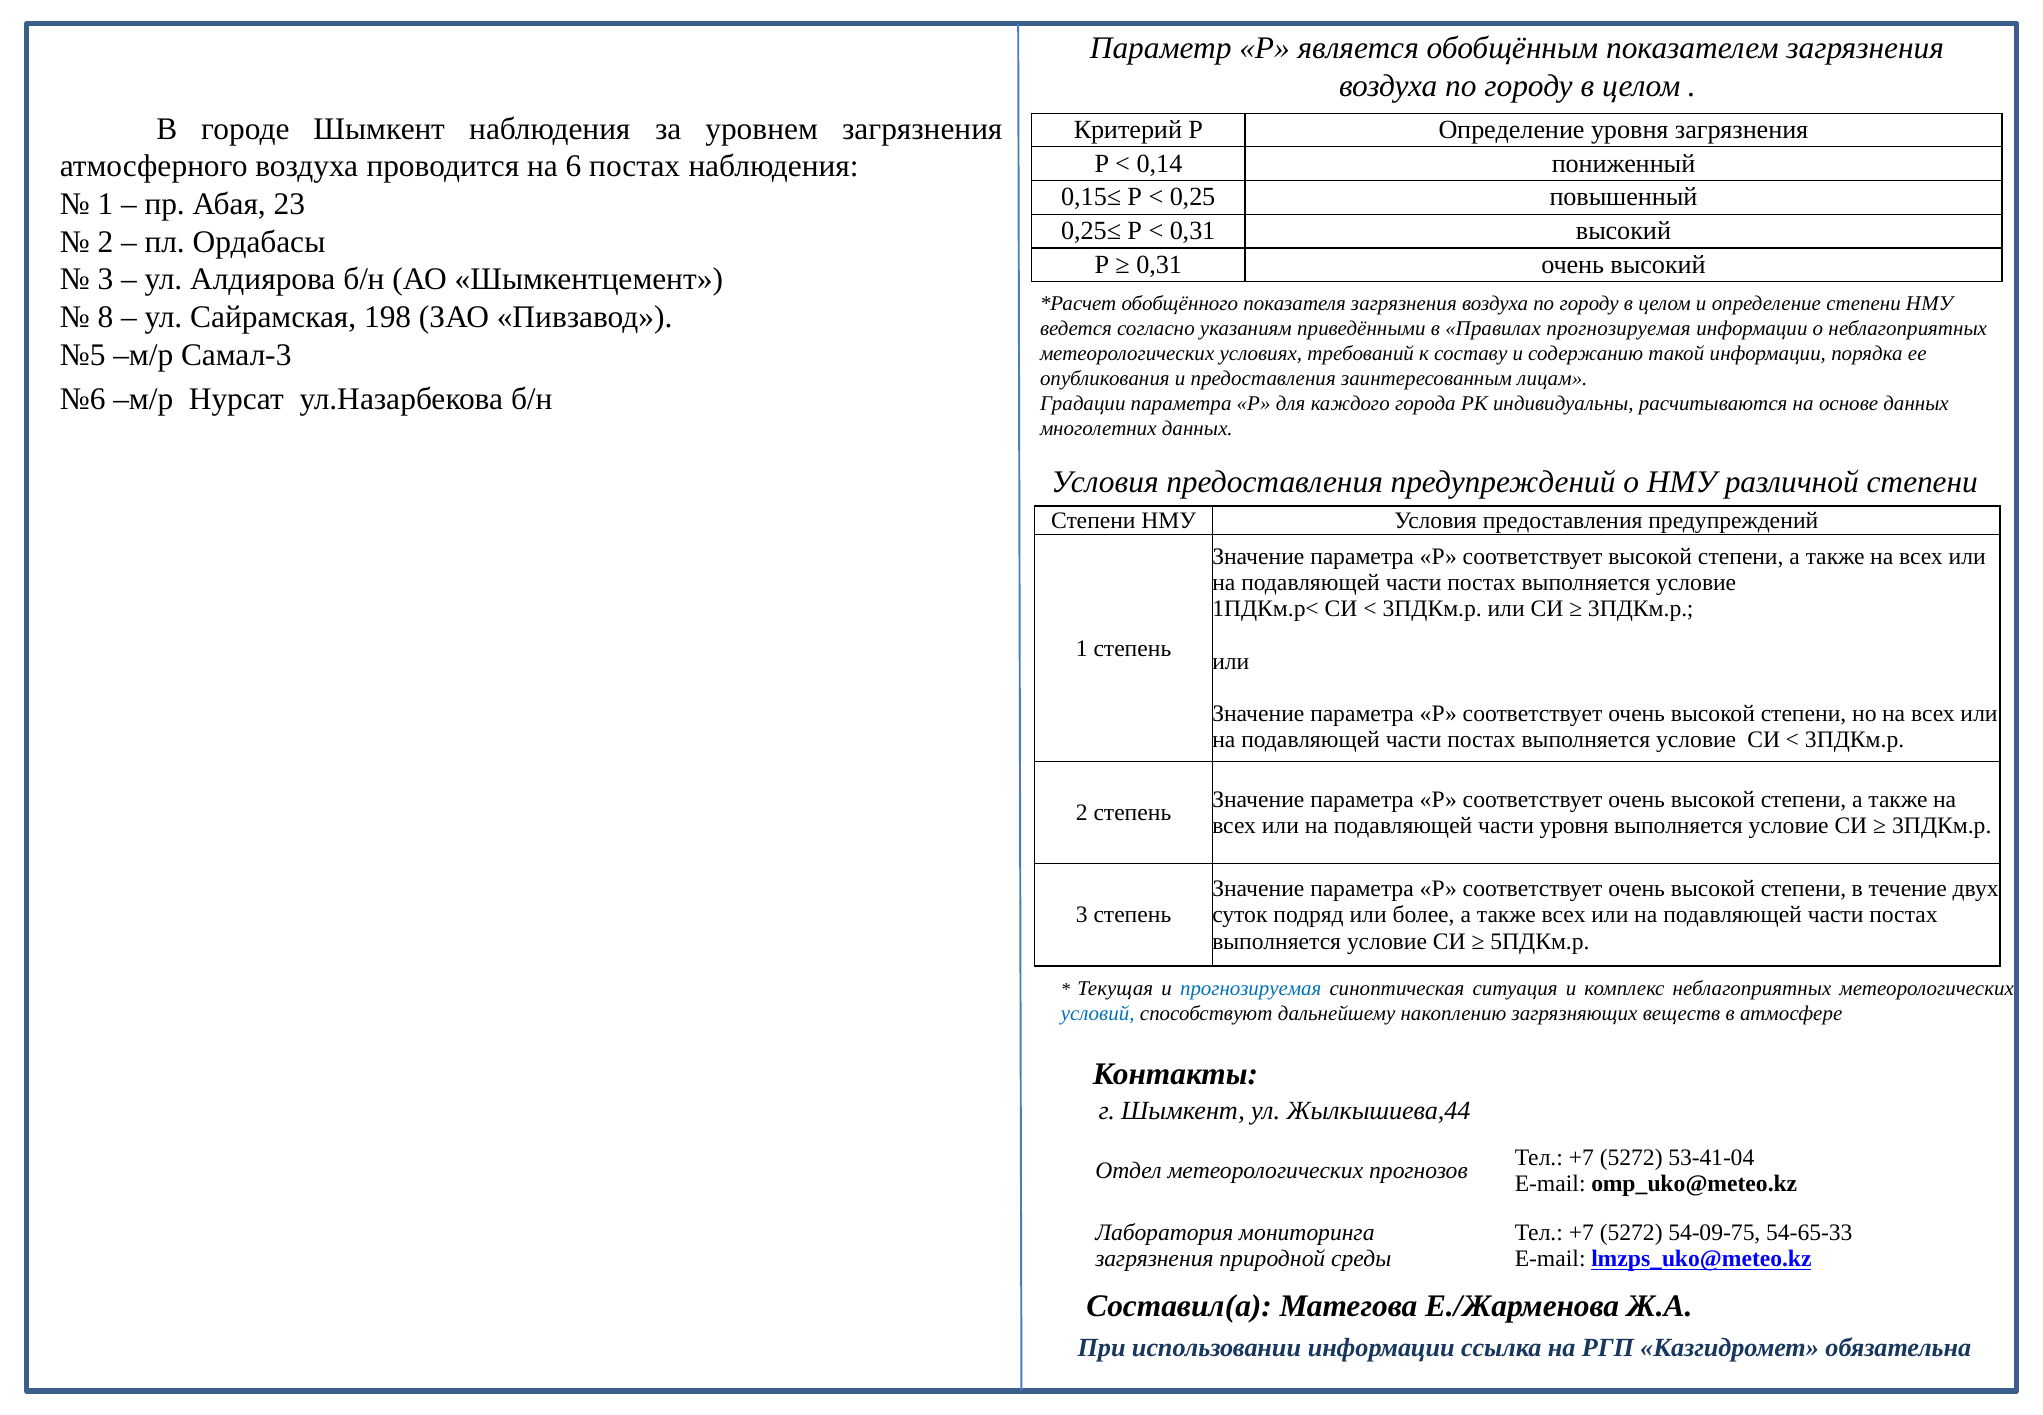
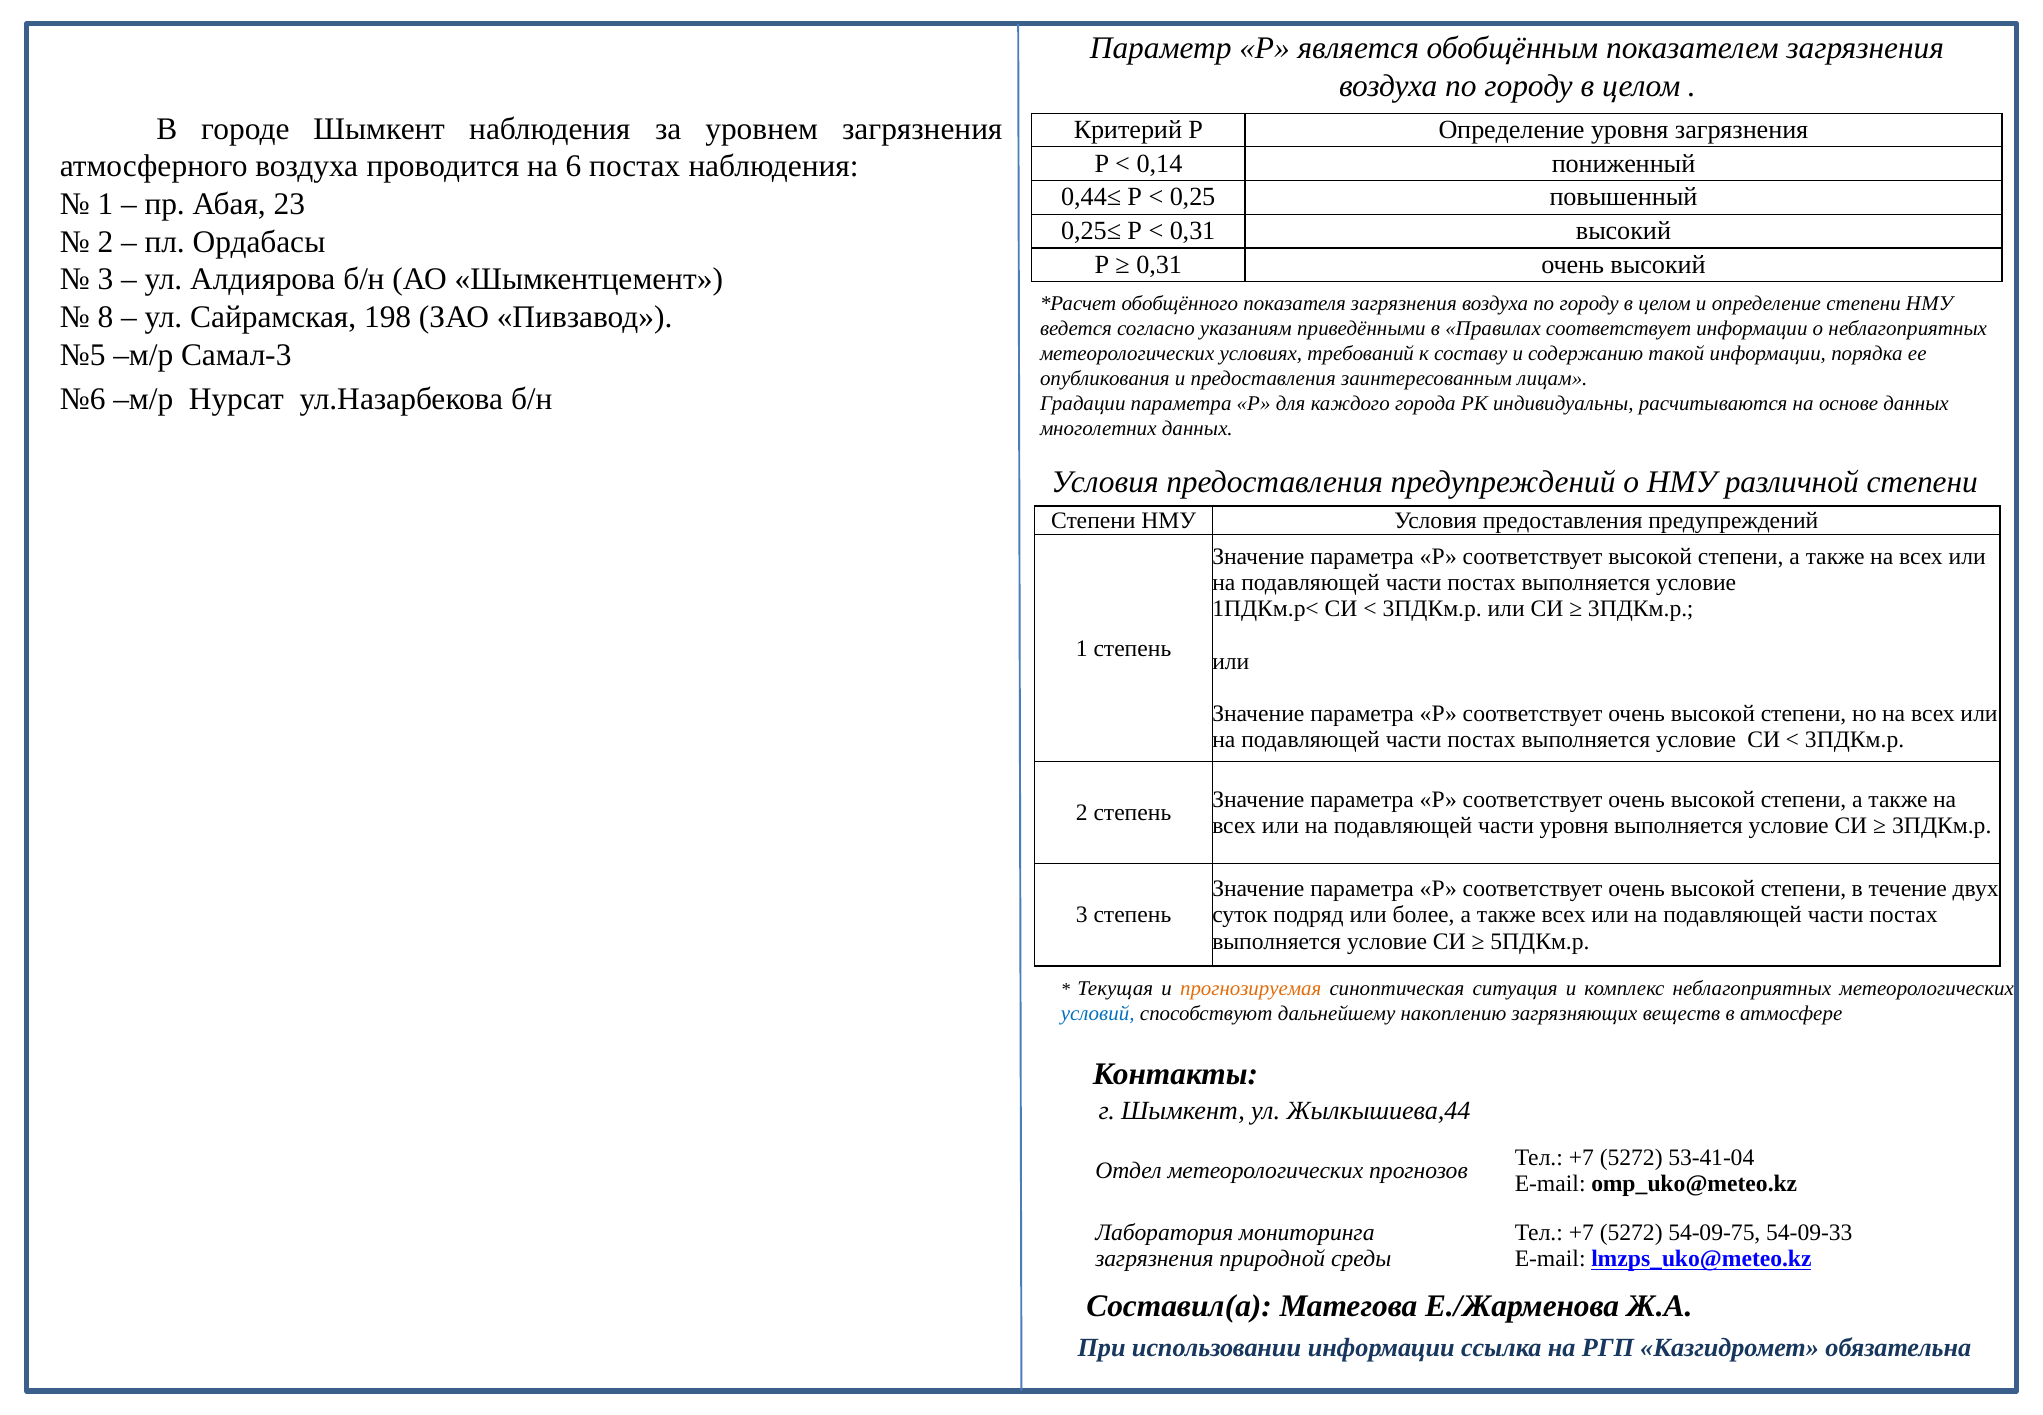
0,15≤: 0,15≤ -> 0,44≤
Правилах прогнозируемая: прогнозируемая -> соответствует
прогнозируемая at (1251, 988) colour: blue -> orange
54-65-33: 54-65-33 -> 54-09-33
